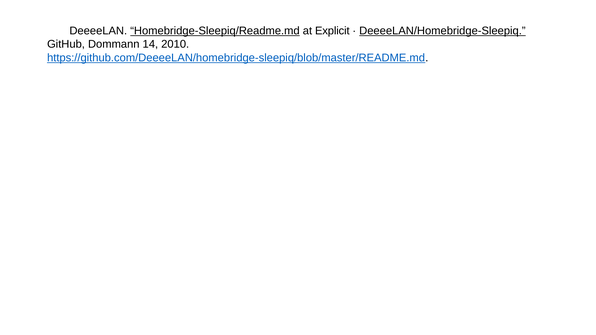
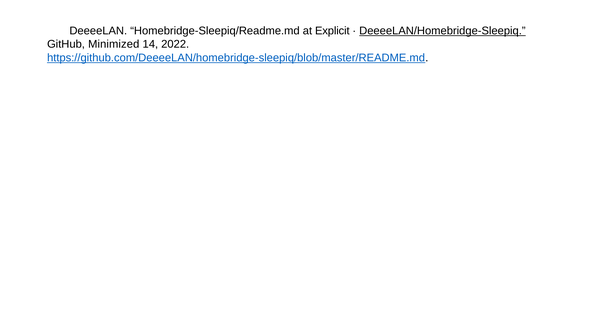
Homebridge-Sleepiq/Readme.md underline: present -> none
Dommann: Dommann -> Minimized
2010: 2010 -> 2022
